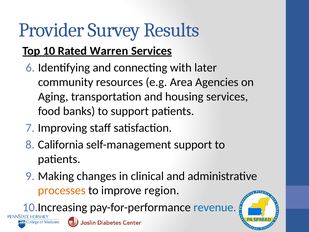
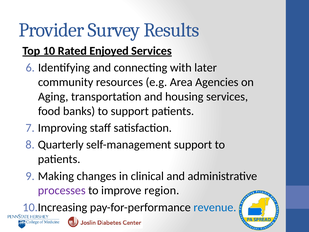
Warren: Warren -> Enjoyed
California: California -> Quarterly
processes colour: orange -> purple
